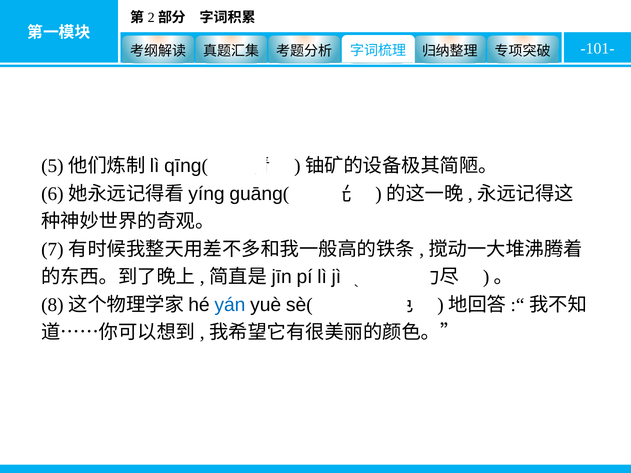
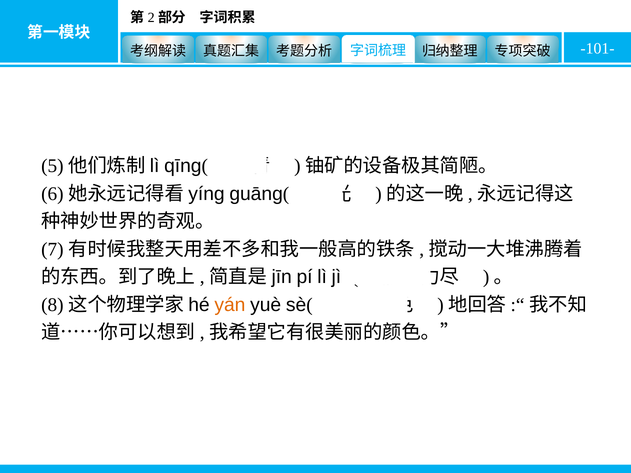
yán colour: blue -> orange
